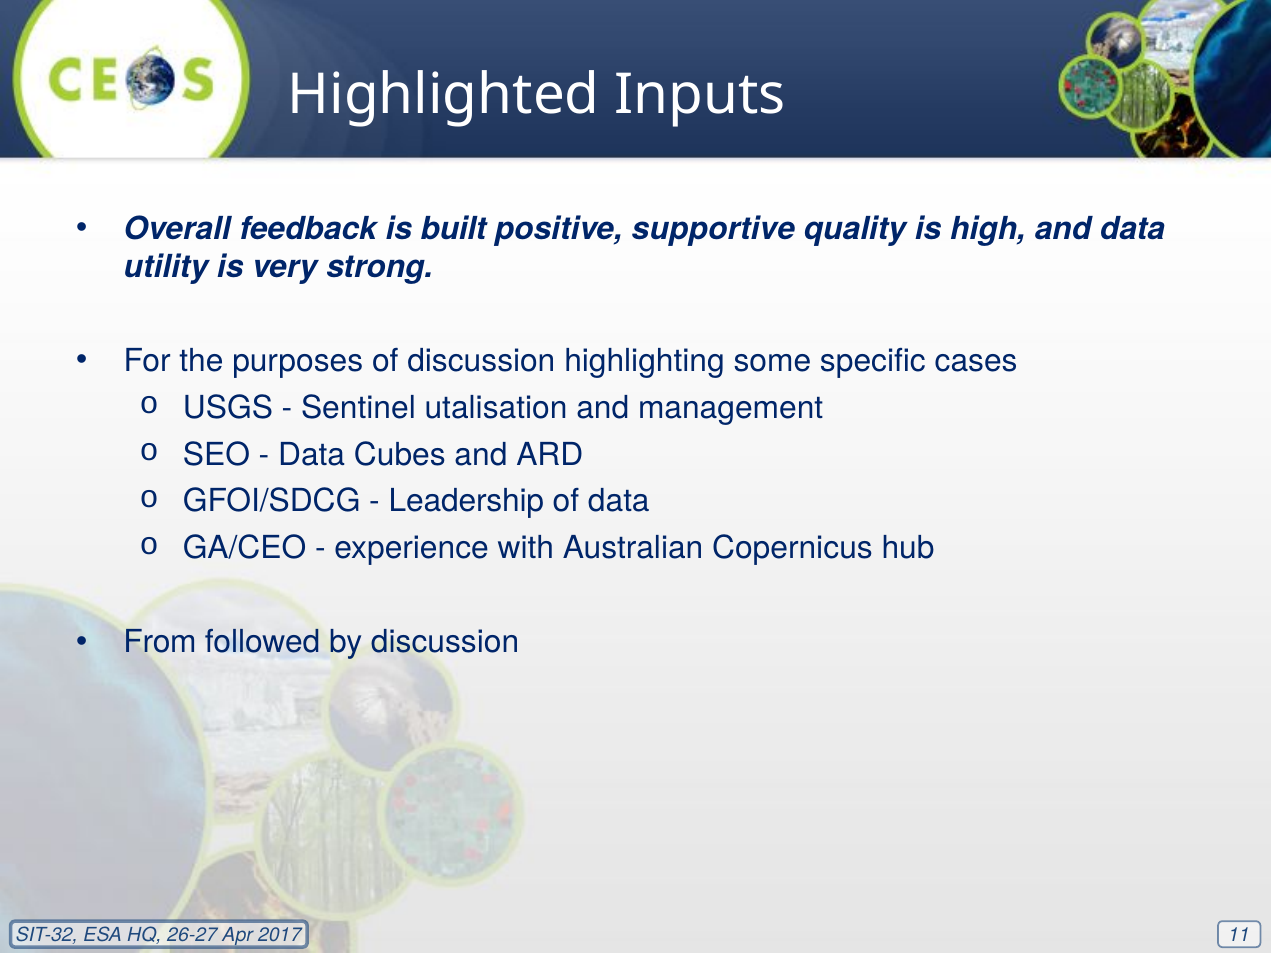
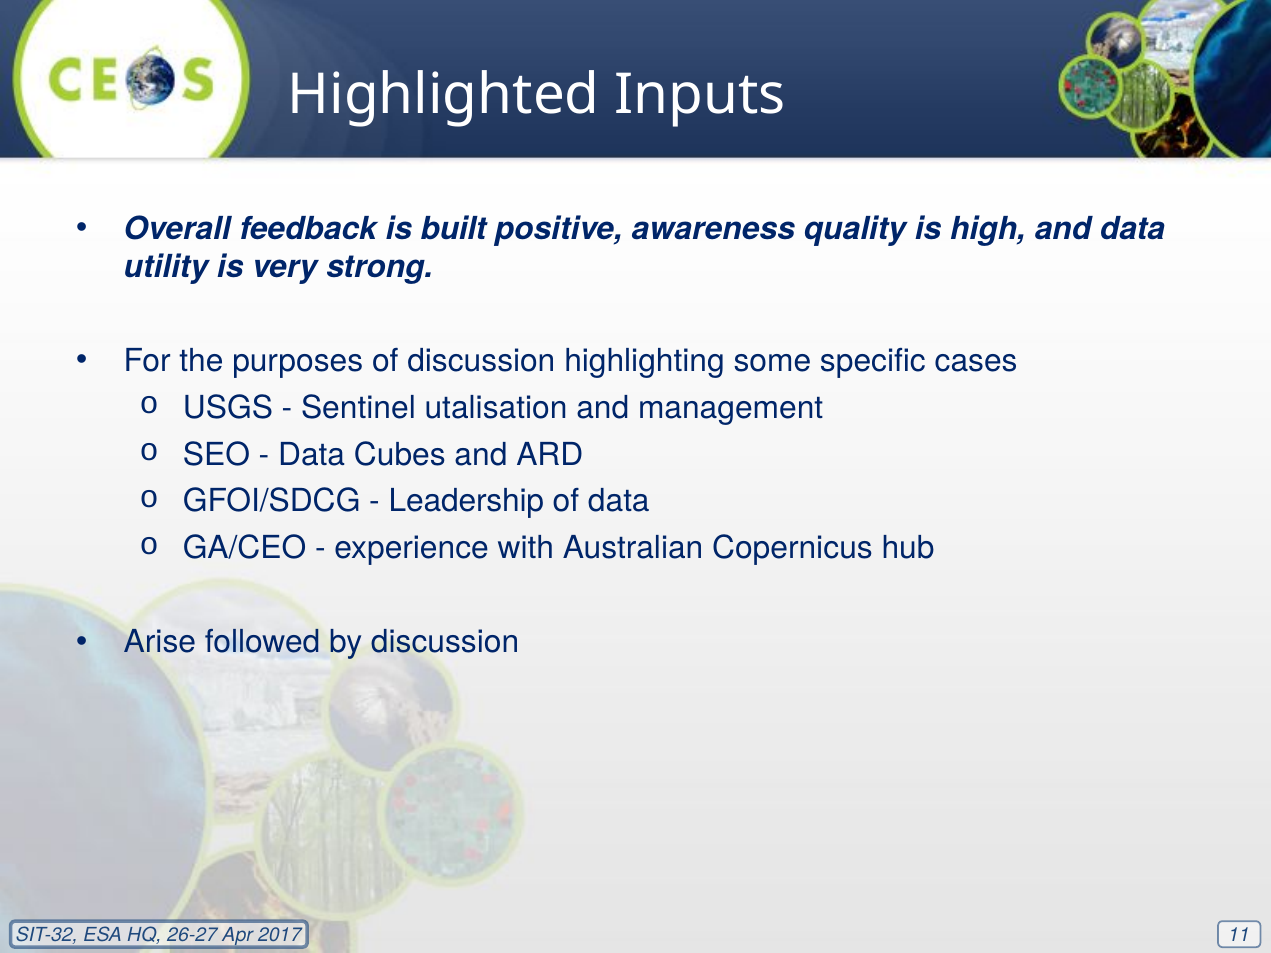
supportive: supportive -> awareness
From: From -> Arise
